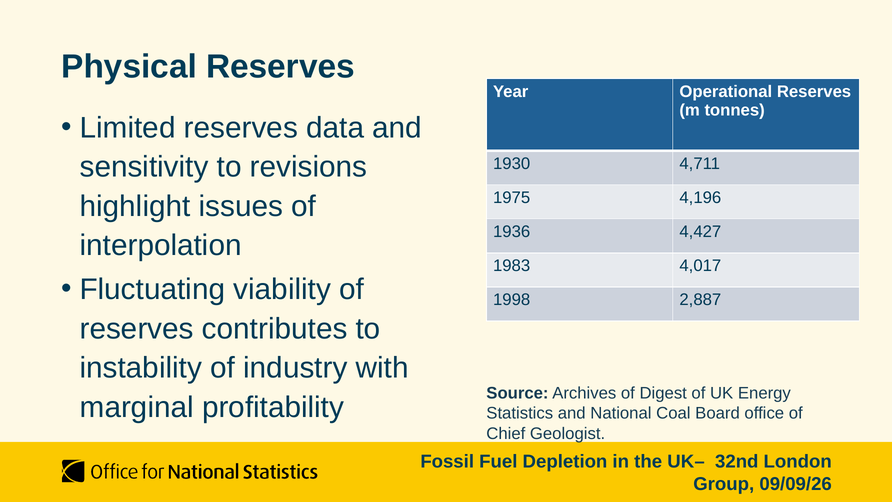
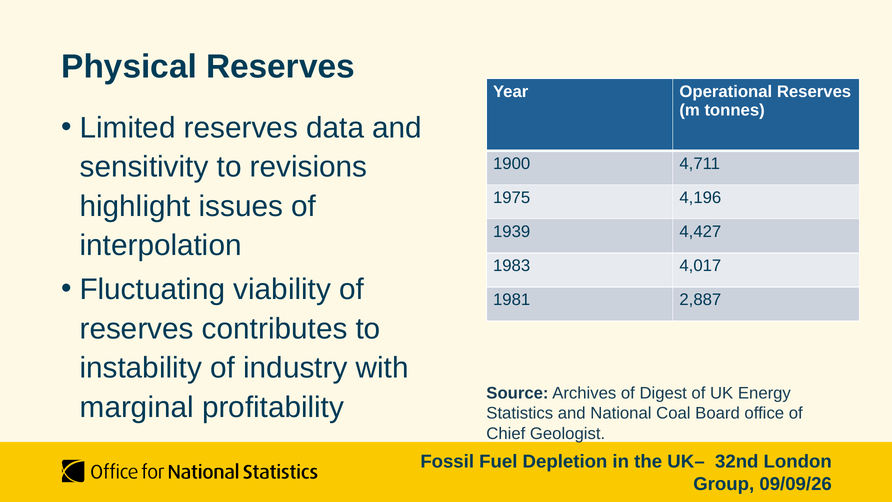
1930: 1930 -> 1900
1936: 1936 -> 1939
1998: 1998 -> 1981
